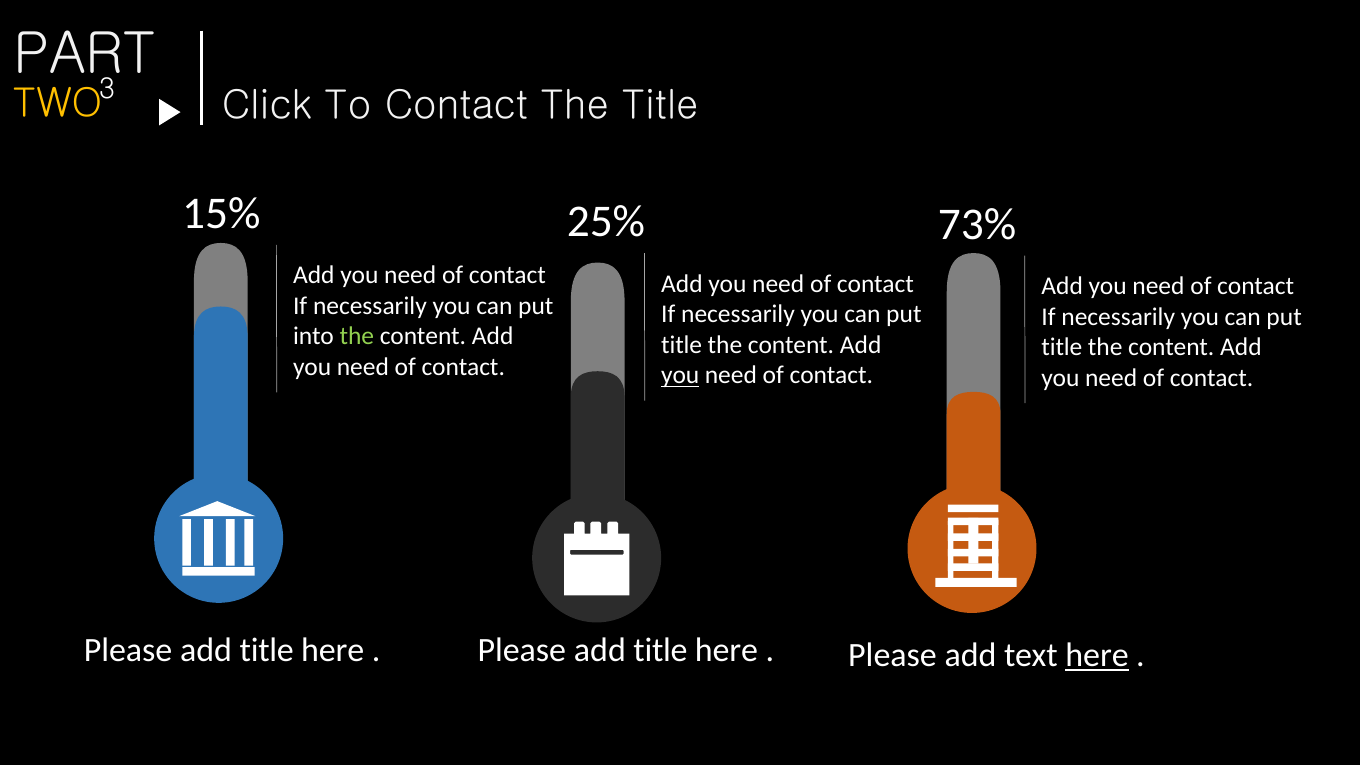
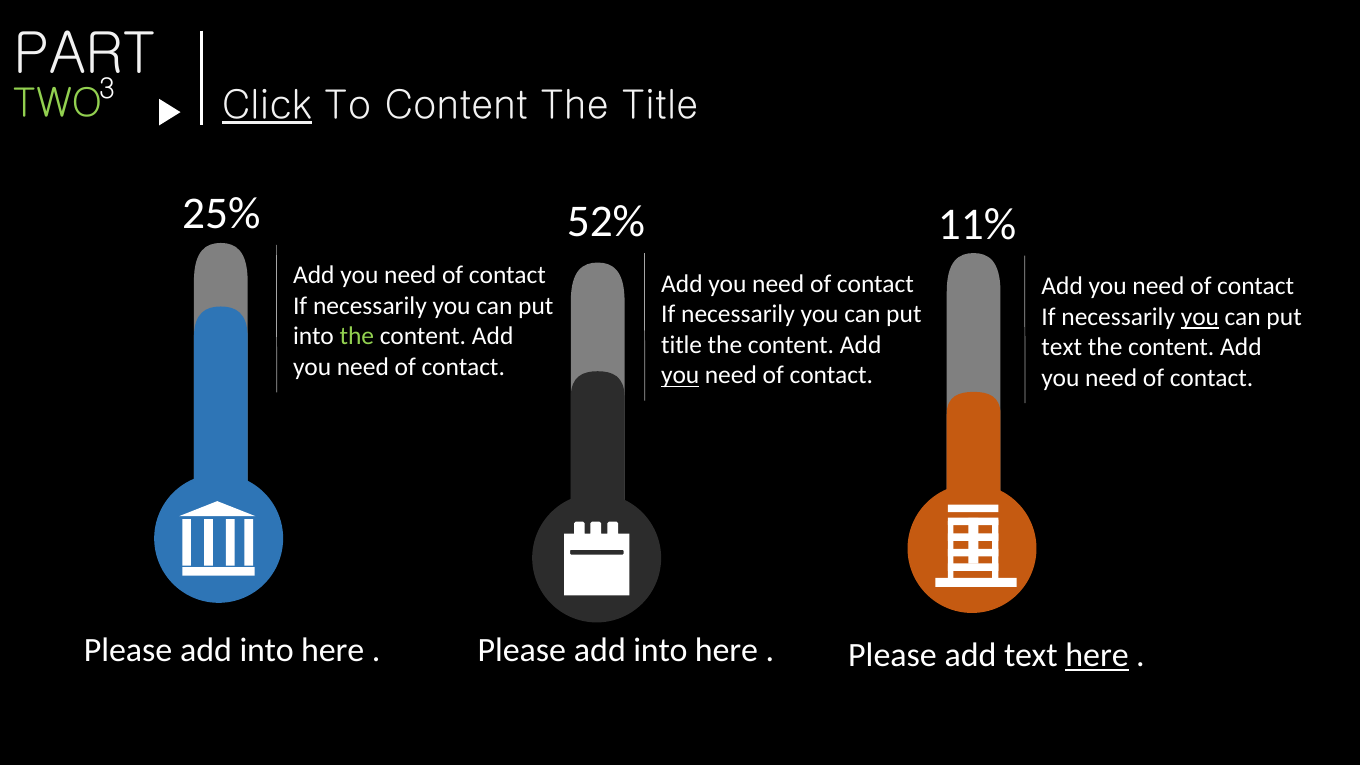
TWO colour: yellow -> light green
Click underline: none -> present
To Contact: Contact -> Content
15%: 15% -> 25%
25%: 25% -> 52%
73%: 73% -> 11%
you at (1200, 317) underline: none -> present
title at (1062, 347): title -> text
title at (267, 650): title -> into
title at (660, 650): title -> into
